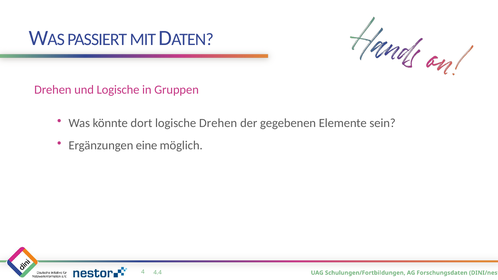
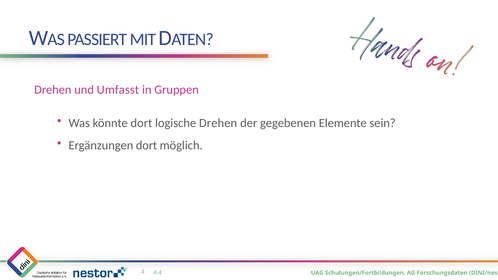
und Logische: Logische -> Umfasst
Ergänzungen eine: eine -> dort
